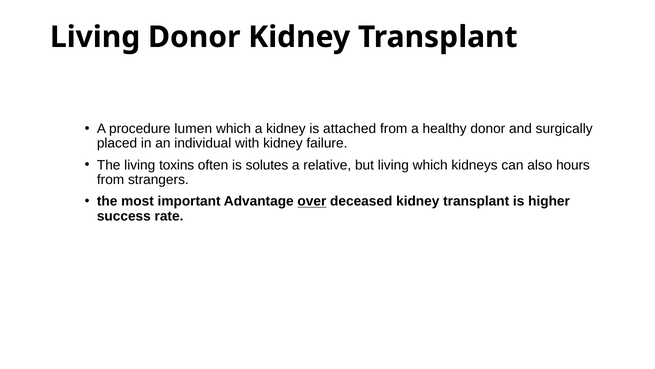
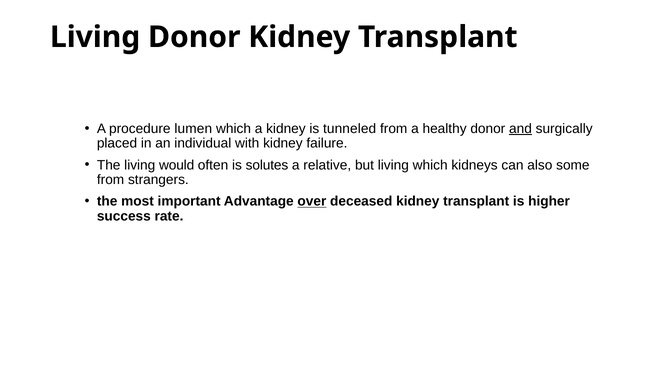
attached: attached -> tunneled
and underline: none -> present
toxins: toxins -> would
hours: hours -> some
